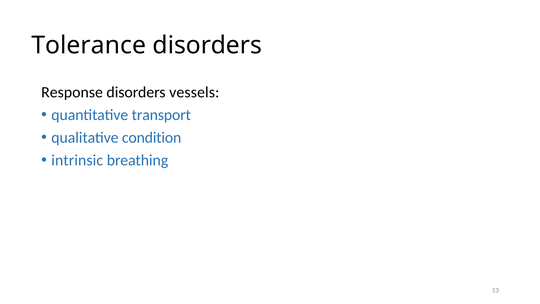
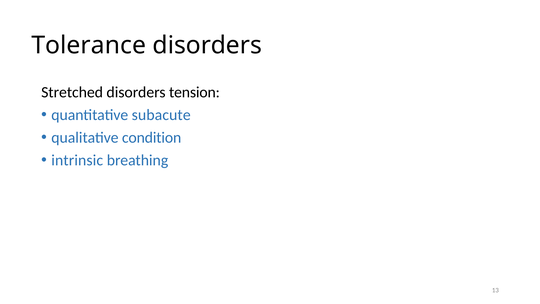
Response: Response -> Stretched
vessels: vessels -> tension
transport: transport -> subacute
